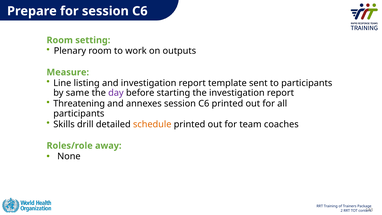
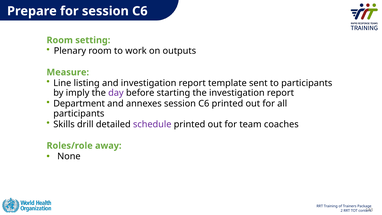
same: same -> imply
Threatening: Threatening -> Department
schedule colour: orange -> purple
